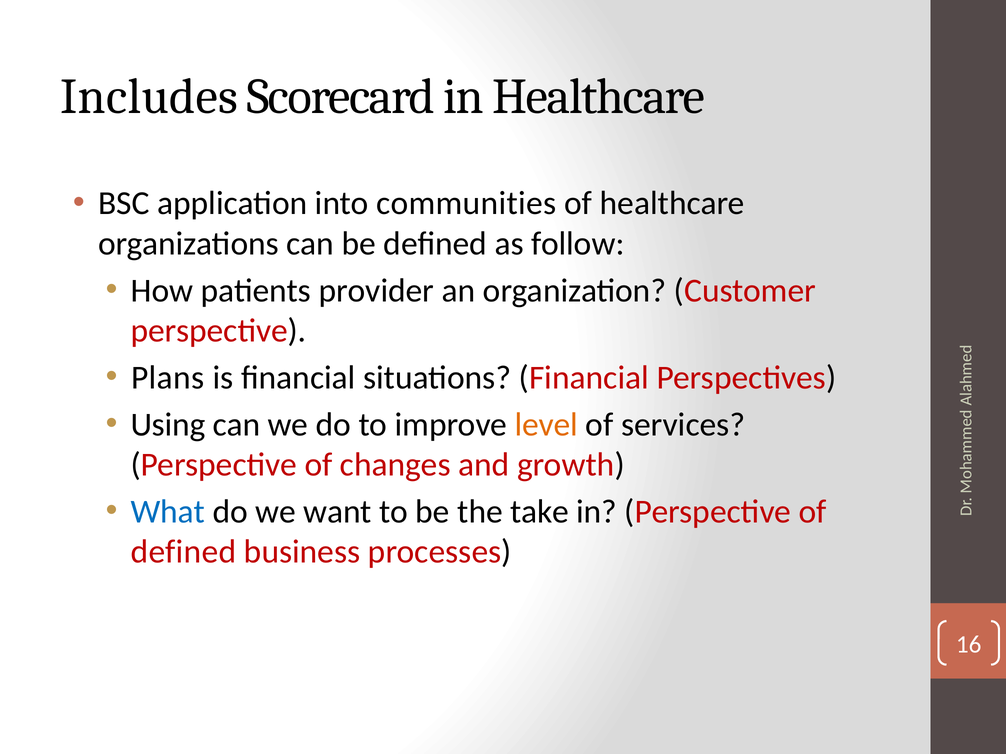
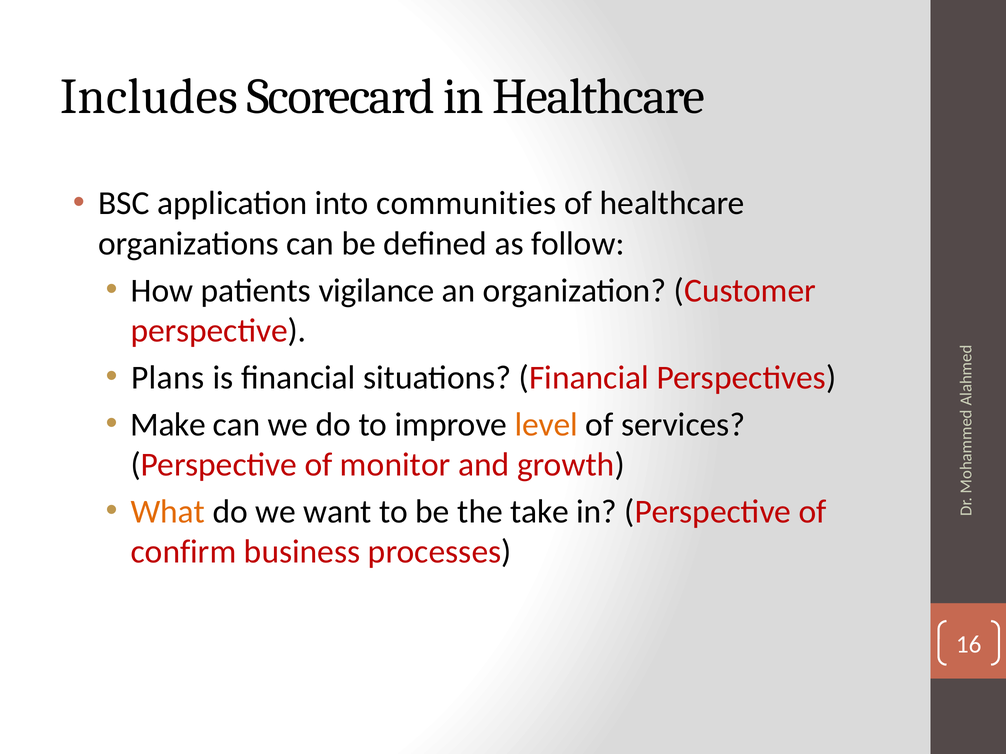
provider: provider -> vigilance
Using: Using -> Make
changes: changes -> monitor
What colour: blue -> orange
defined at (183, 552): defined -> confirm
